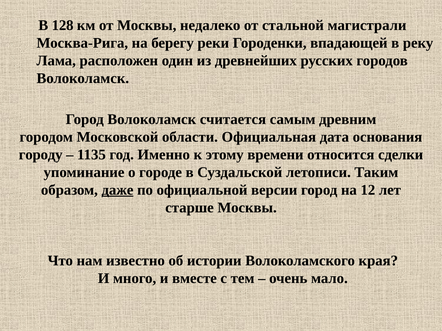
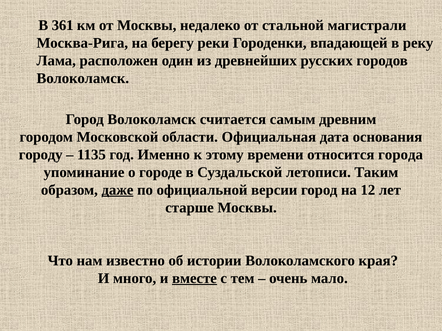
128: 128 -> 361
сделки: сделки -> города
вместе underline: none -> present
